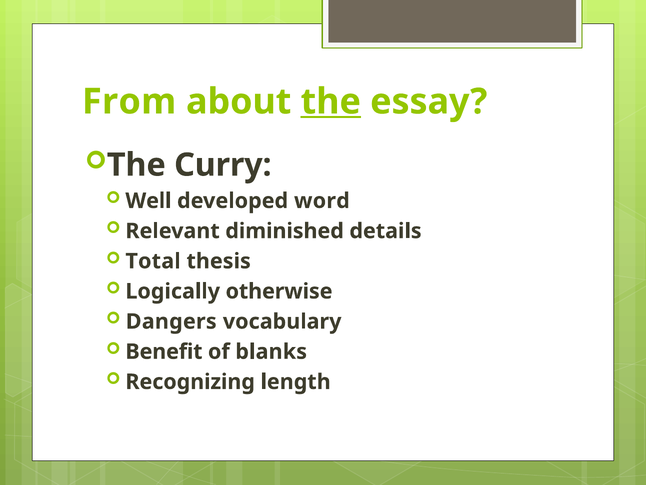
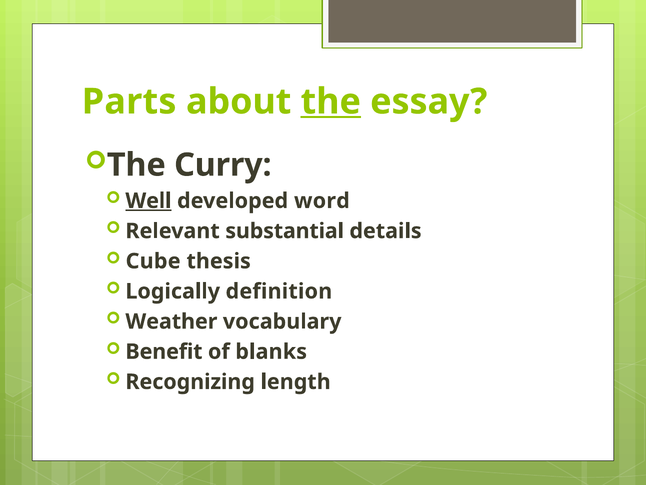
From: From -> Parts
Well underline: none -> present
diminished: diminished -> substantial
Total: Total -> Cube
otherwise: otherwise -> definition
Dangers: Dangers -> Weather
